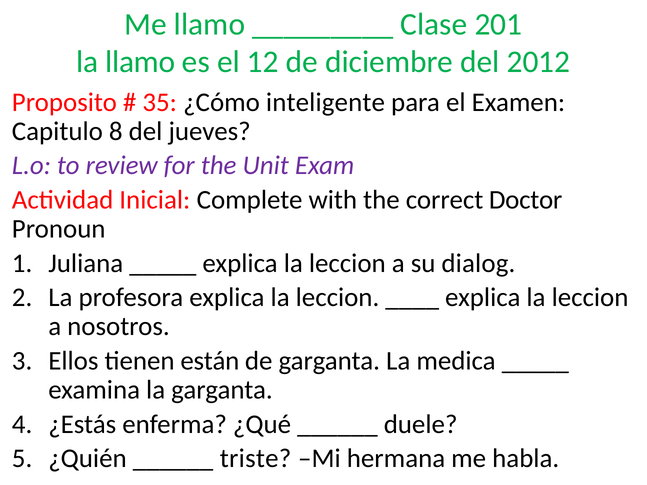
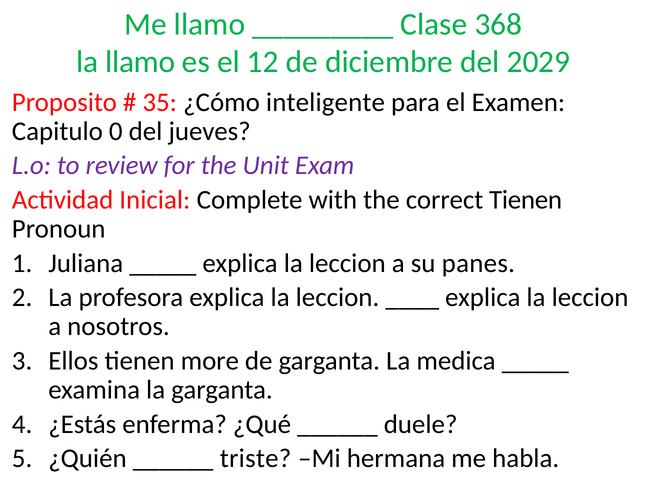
201: 201 -> 368
2012: 2012 -> 2029
8: 8 -> 0
correct Doctor: Doctor -> Tienen
dialog: dialog -> panes
están: están -> more
